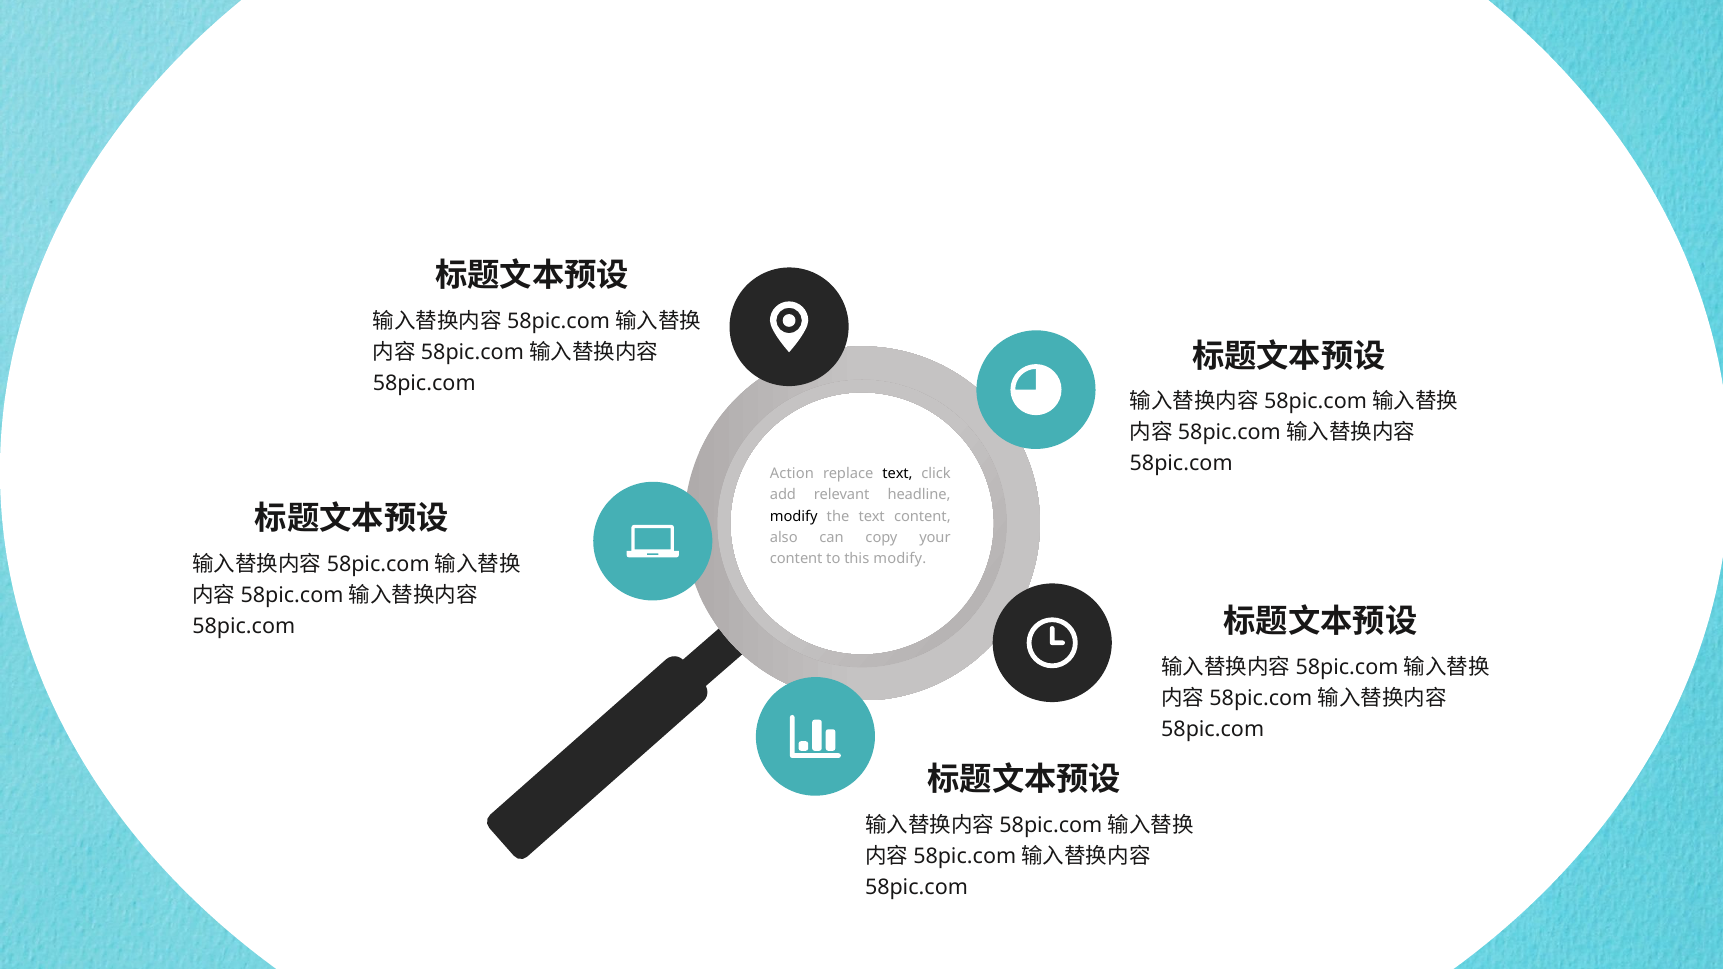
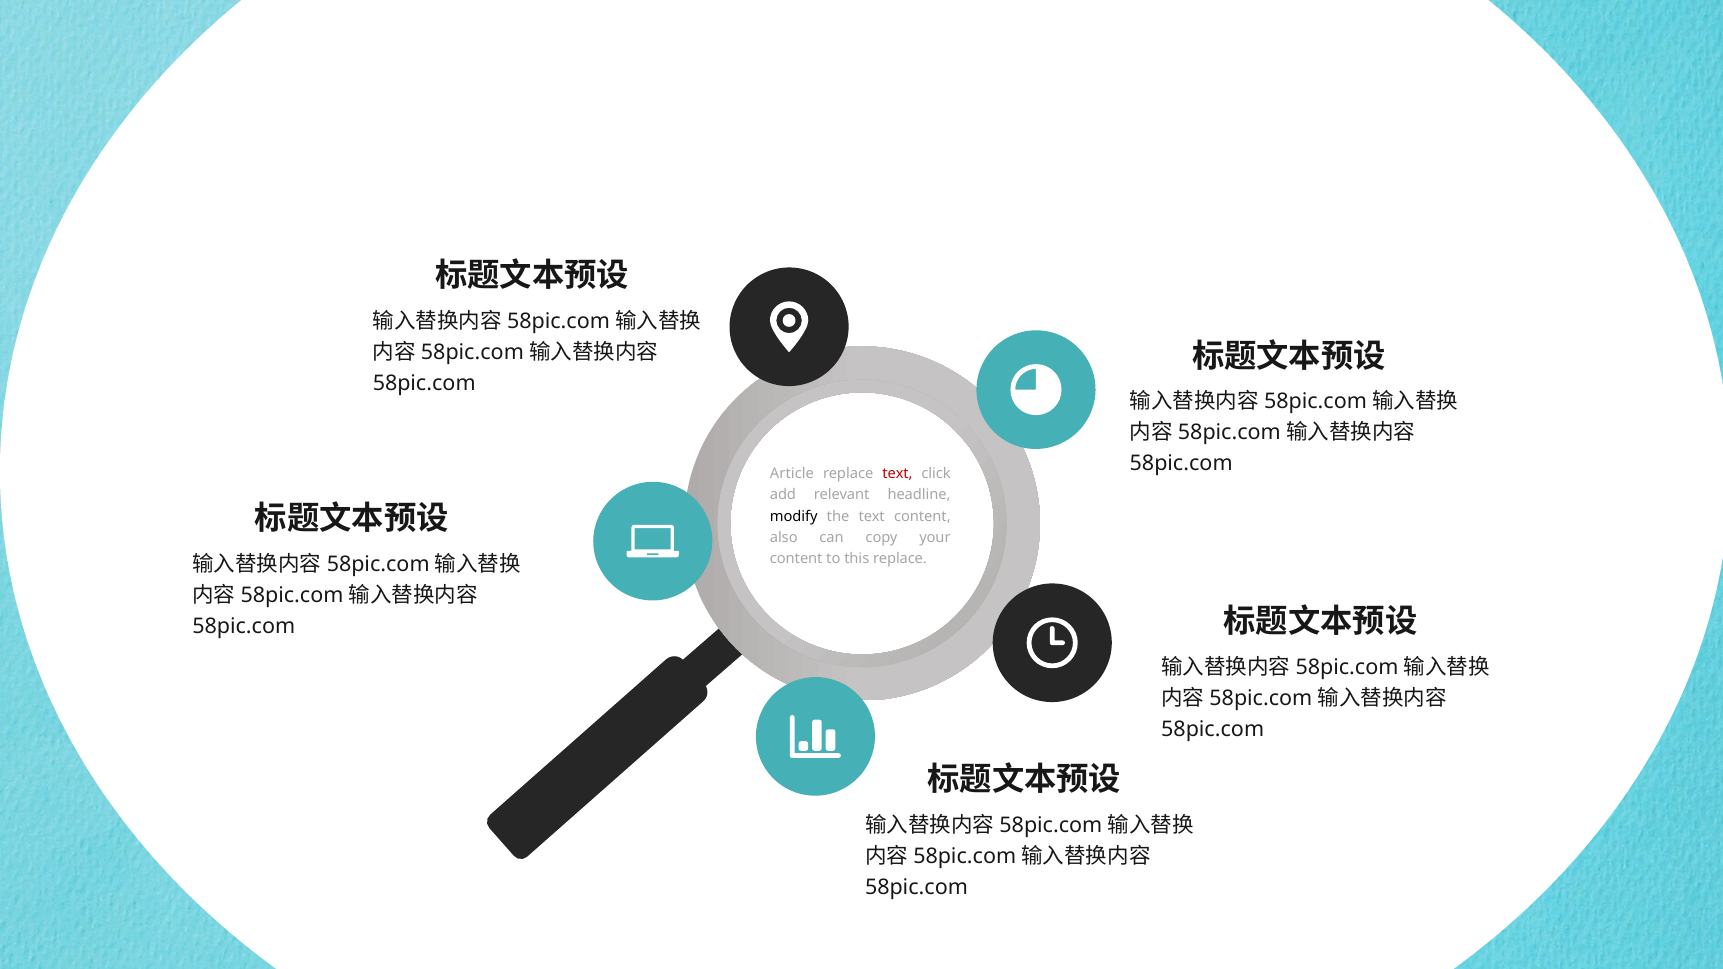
Action: Action -> Article
text at (898, 474) colour: black -> red
this modify: modify -> replace
